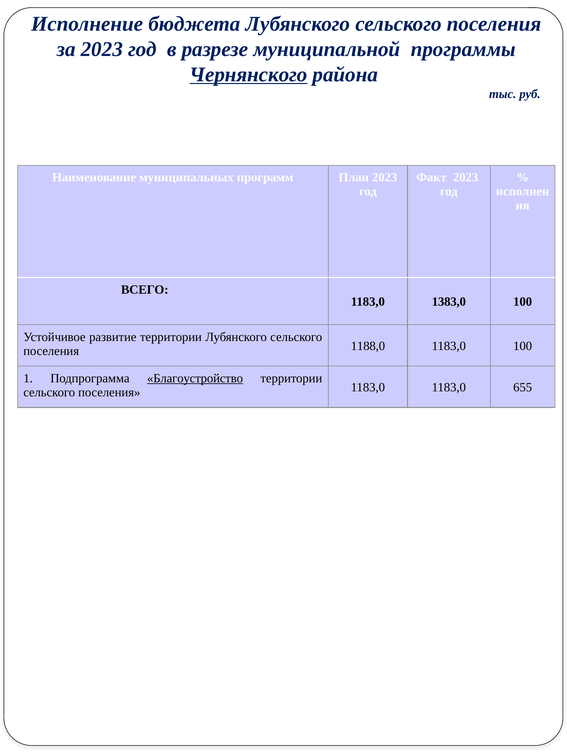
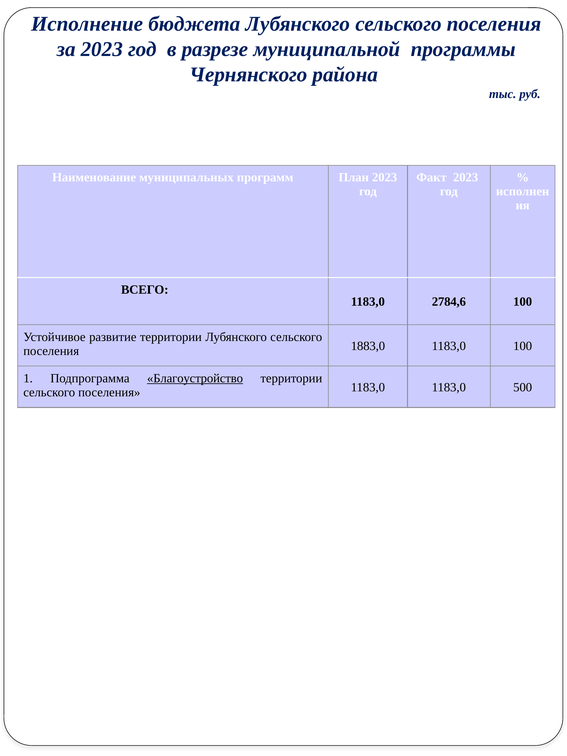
Чернянского underline: present -> none
1383,0: 1383,0 -> 2784,6
1188,0: 1188,0 -> 1883,0
655: 655 -> 500
